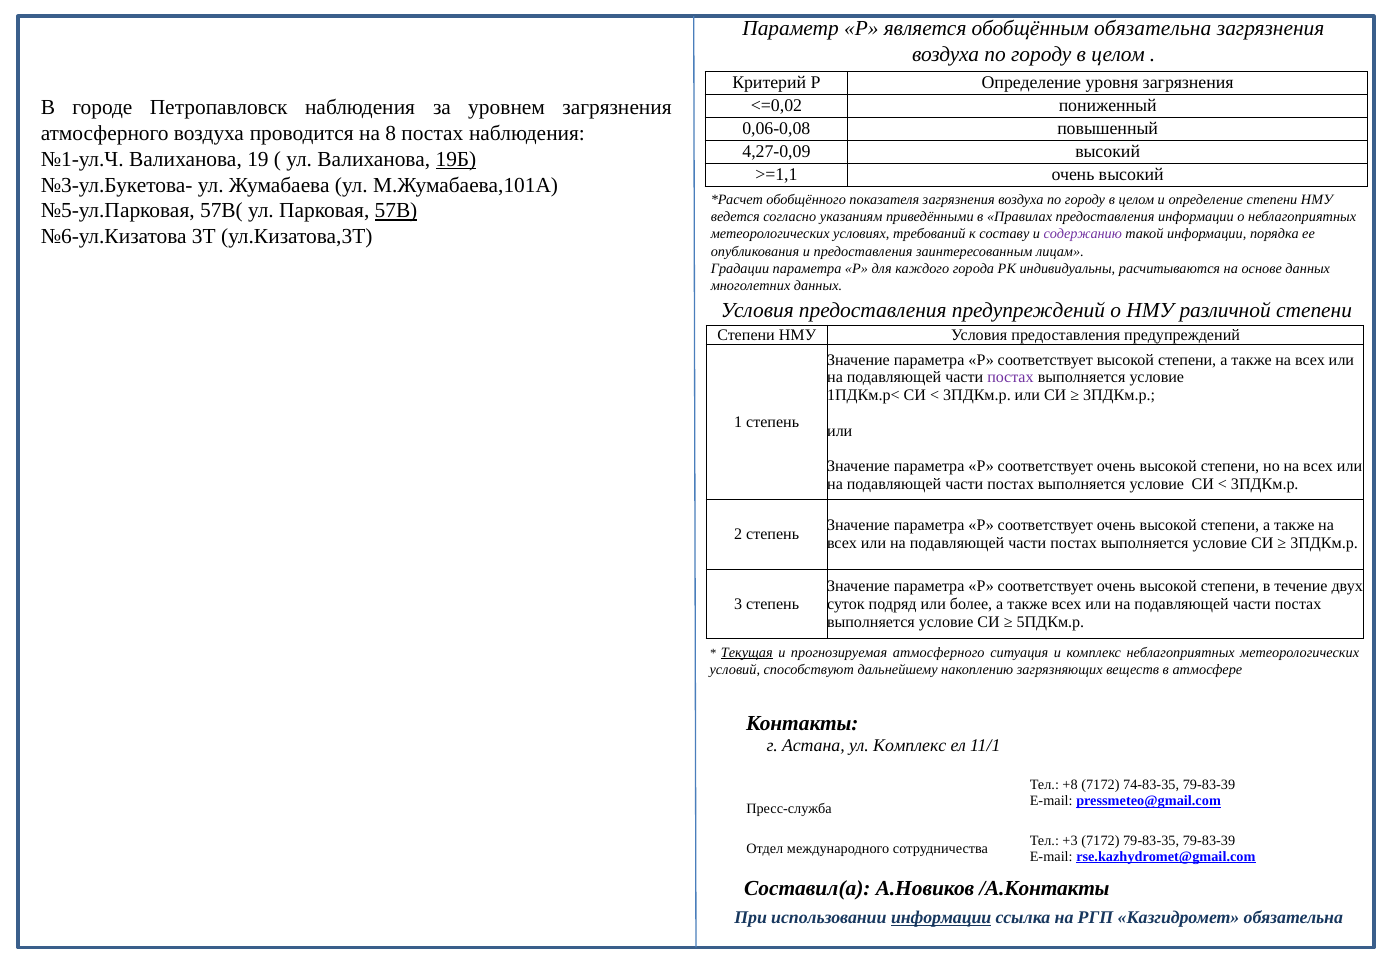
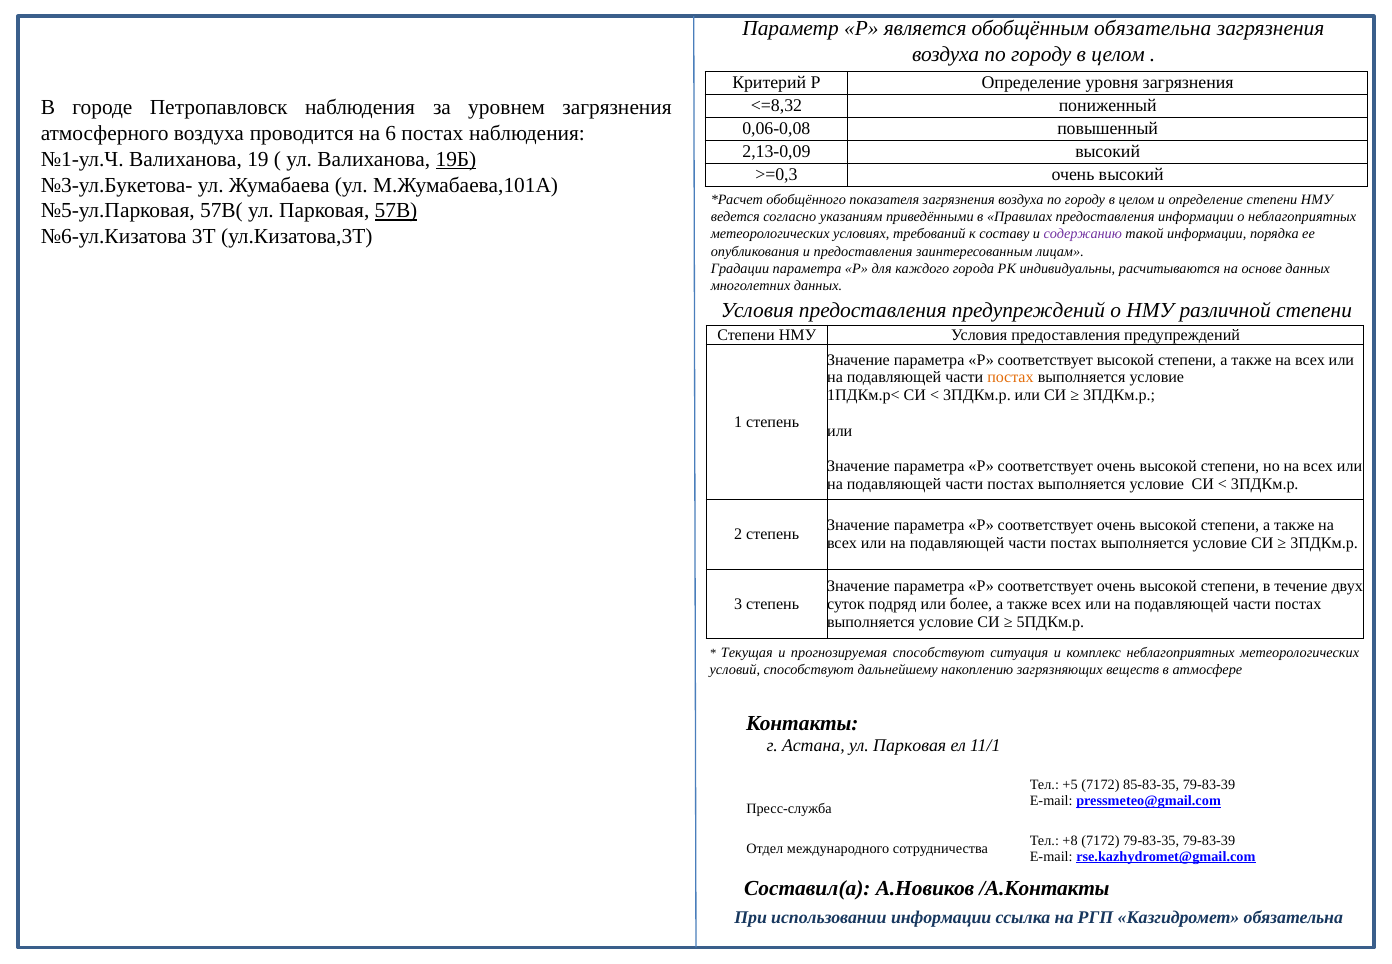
<=0,02: <=0,02 -> <=8,32
8: 8 -> 6
4,27-0,09: 4,27-0,09 -> 2,13-0,09
>=1,1: >=1,1 -> >=0,3
постах at (1011, 377) colour: purple -> orange
Текущая underline: present -> none
прогнозируемая атмосферного: атмосферного -> способствуют
Астана ул Комплекс: Комплекс -> Парковая
+8: +8 -> +5
74-83-35: 74-83-35 -> 85-83-35
+3: +3 -> +8
информации at (941, 918) underline: present -> none
